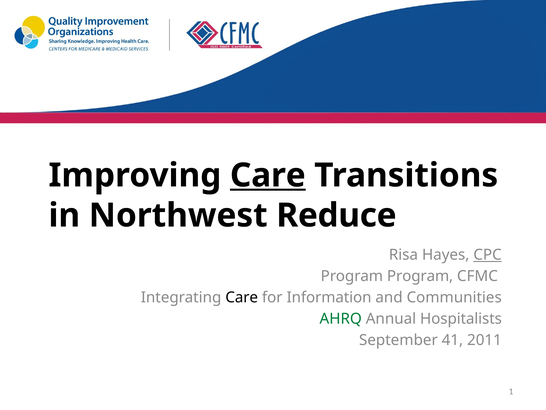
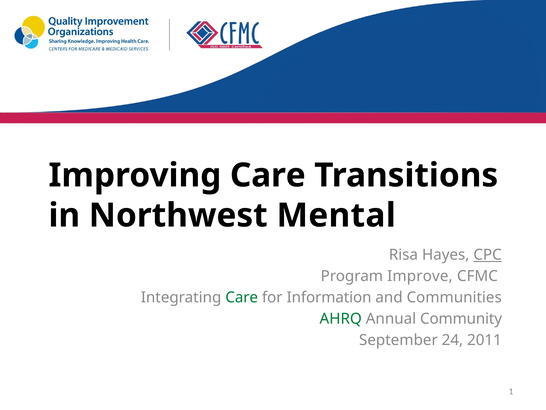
Care at (268, 175) underline: present -> none
Reduce: Reduce -> Mental
Program Program: Program -> Improve
Care at (242, 297) colour: black -> green
Hospitalists: Hospitalists -> Community
41: 41 -> 24
